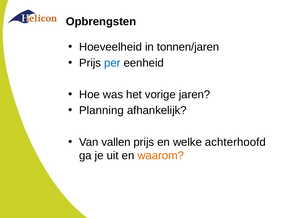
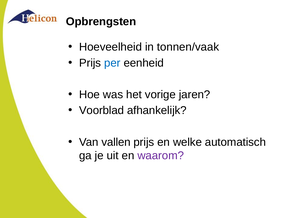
tonnen/jaren: tonnen/jaren -> tonnen/vaak
Planning: Planning -> Voorblad
achterhoofd: achterhoofd -> automatisch
waarom colour: orange -> purple
